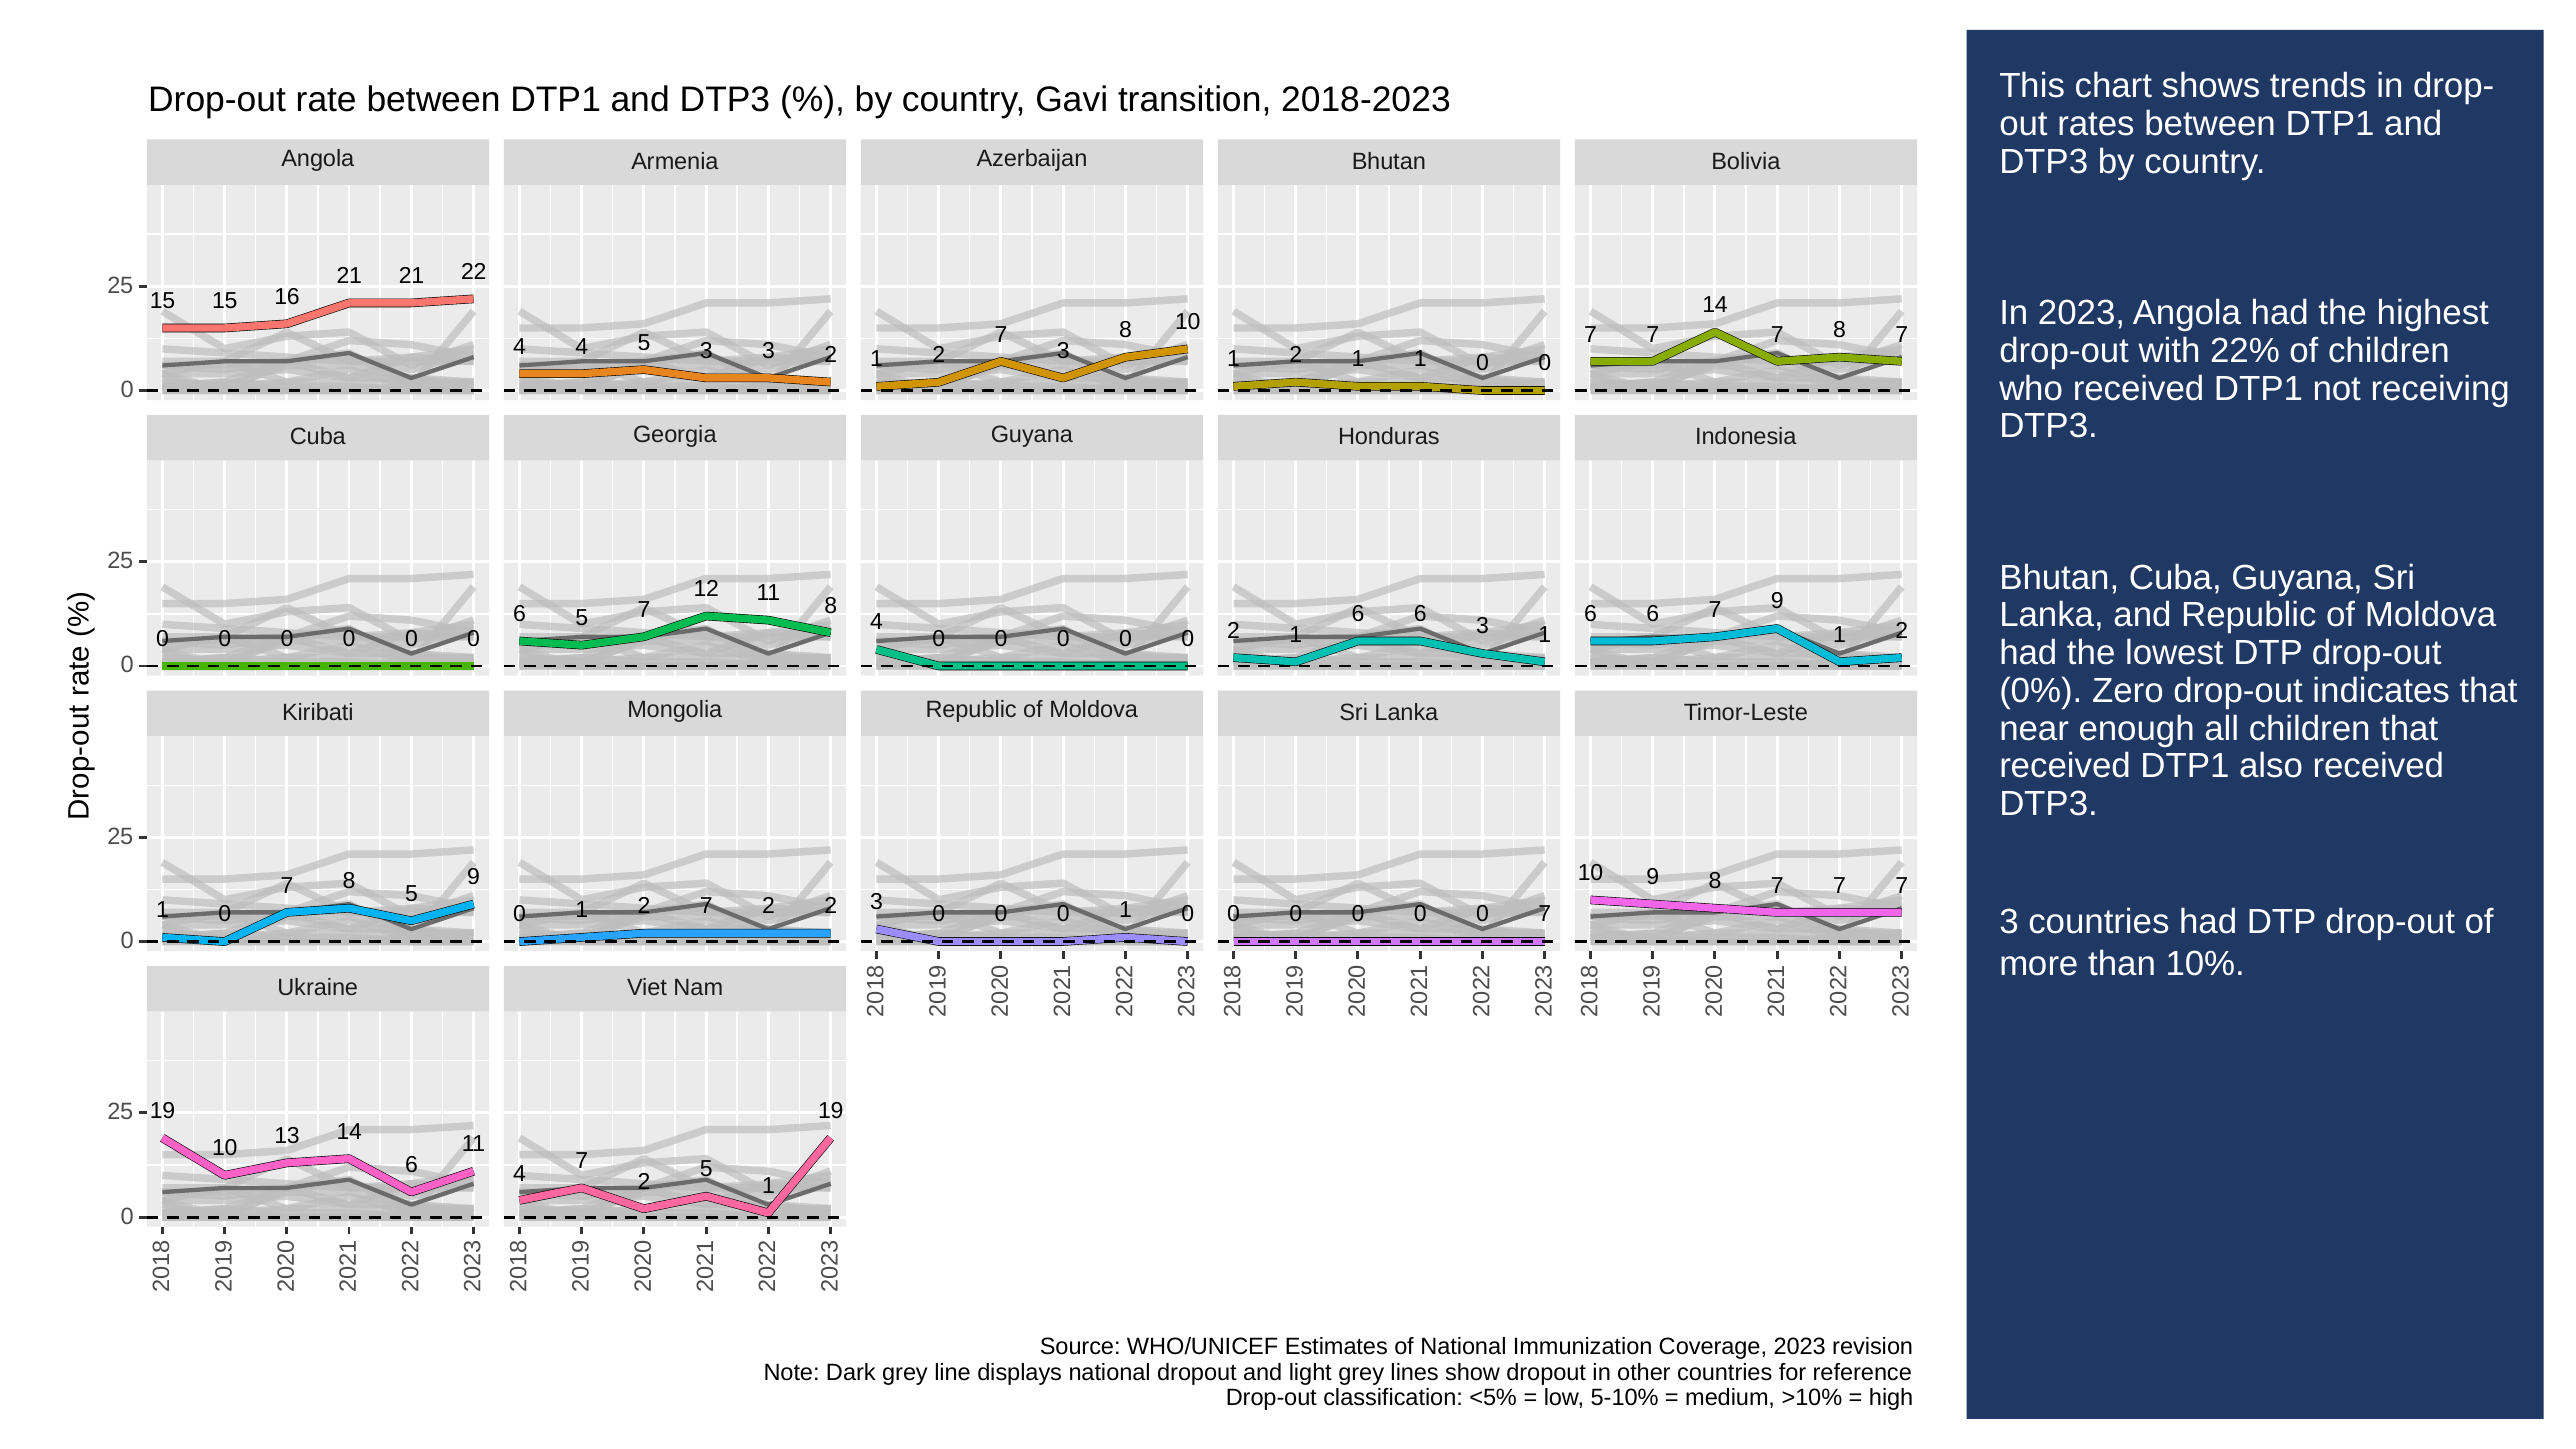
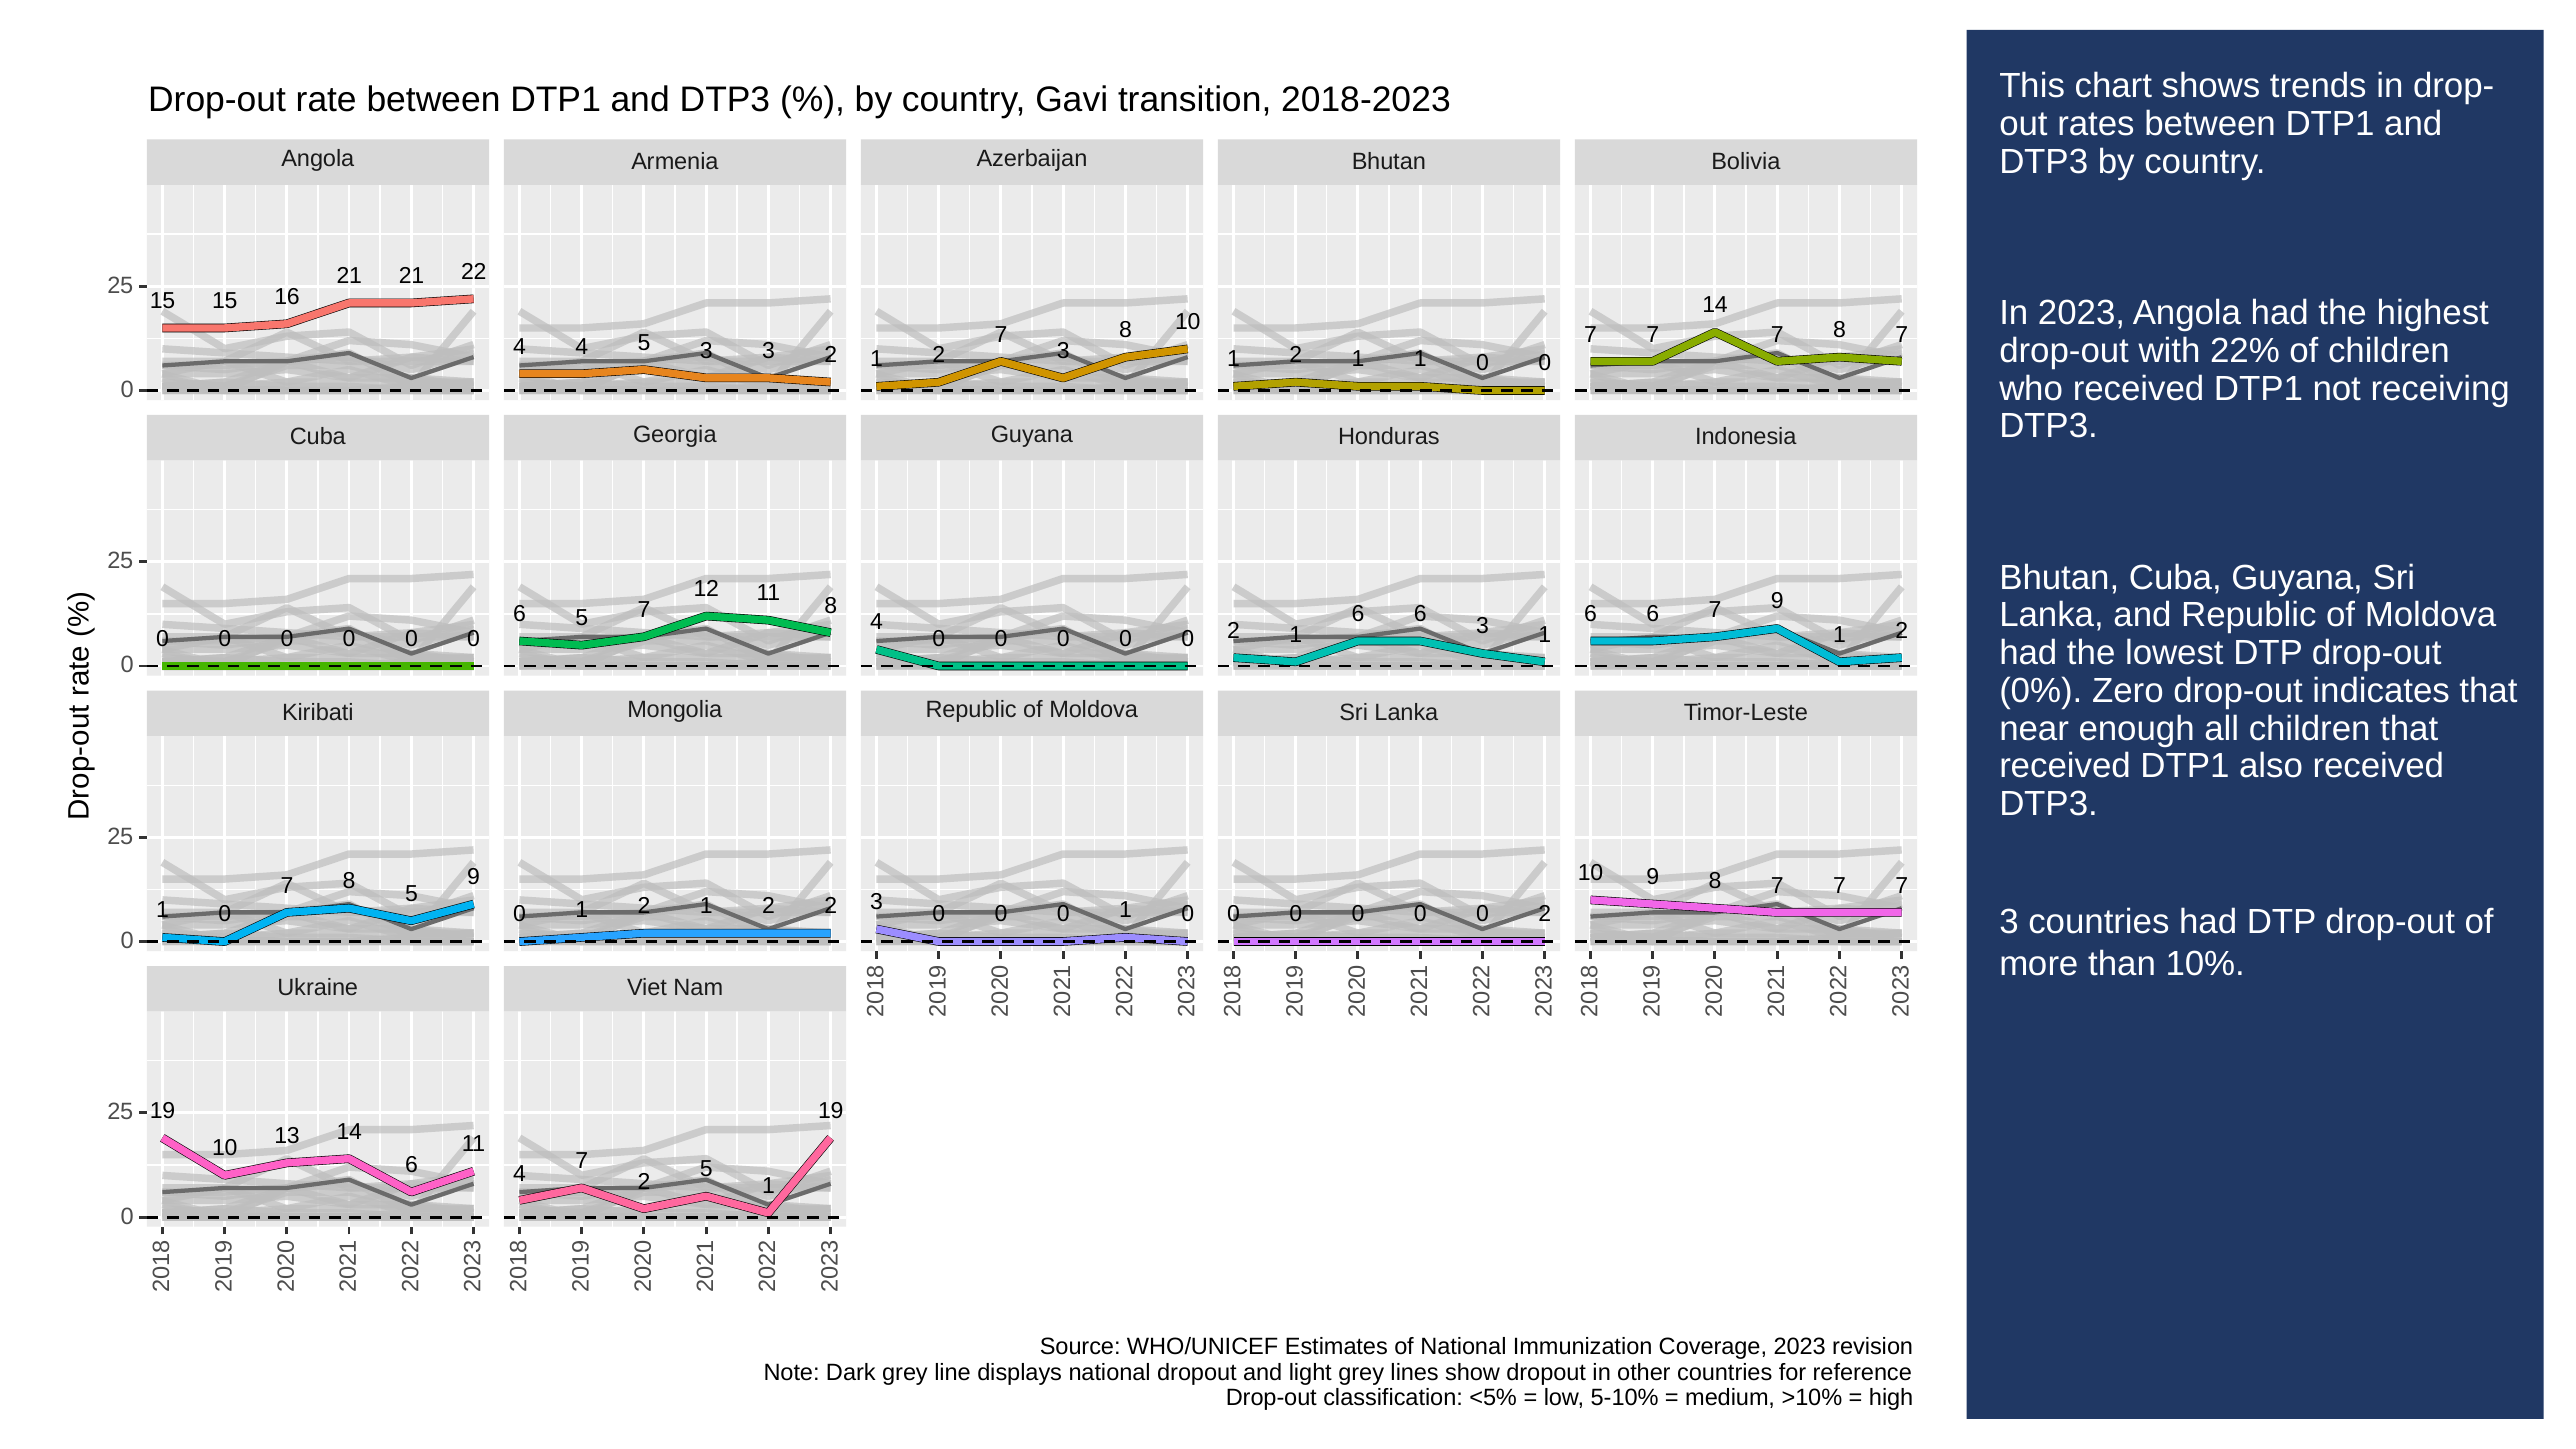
7 at (706, 906): 7 -> 1
0 0 0 7: 7 -> 2
